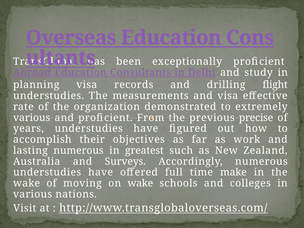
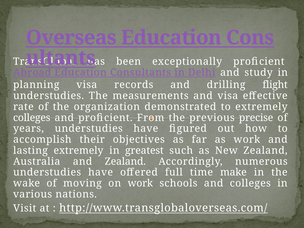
various at (32, 118): various -> colleges
lasting numerous: numerous -> extremely
and Surveys: Surveys -> Zealand
on wake: wake -> work
